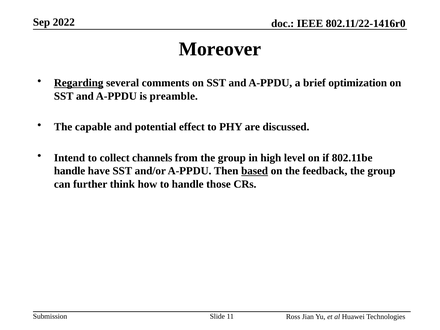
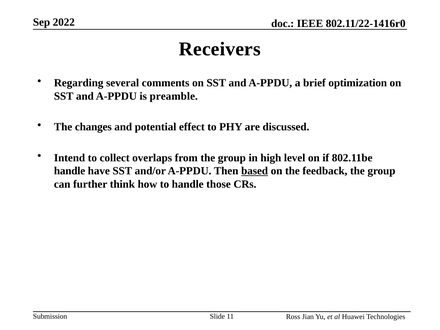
Moreover: Moreover -> Receivers
Regarding underline: present -> none
capable: capable -> changes
channels: channels -> overlaps
